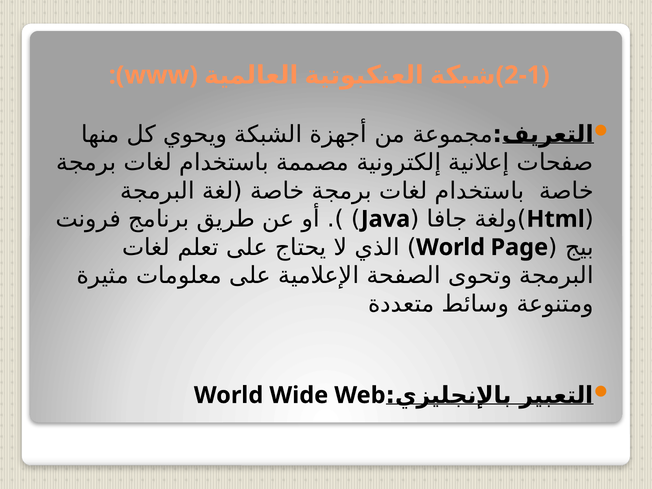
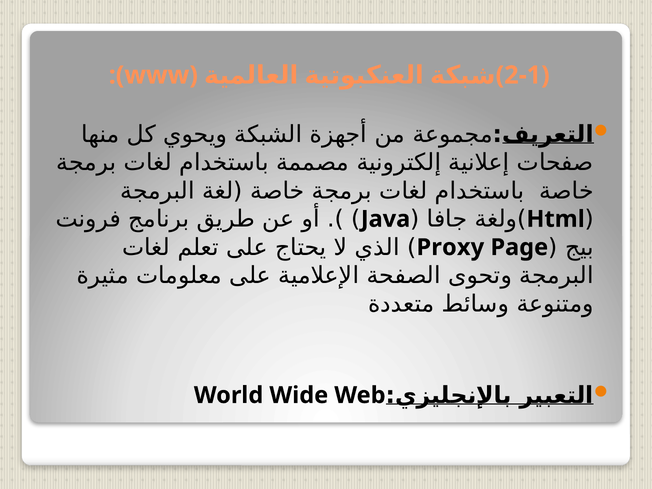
World at (451, 247): World -> Proxy
